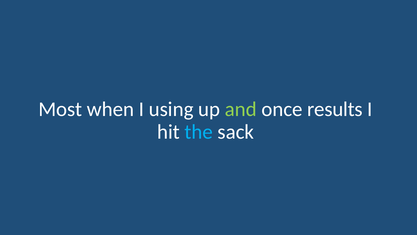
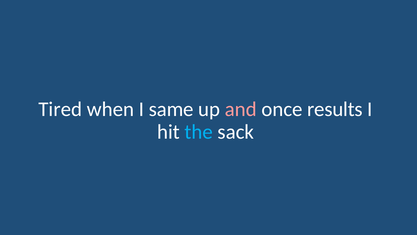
Most: Most -> Tired
using: using -> same
and colour: light green -> pink
